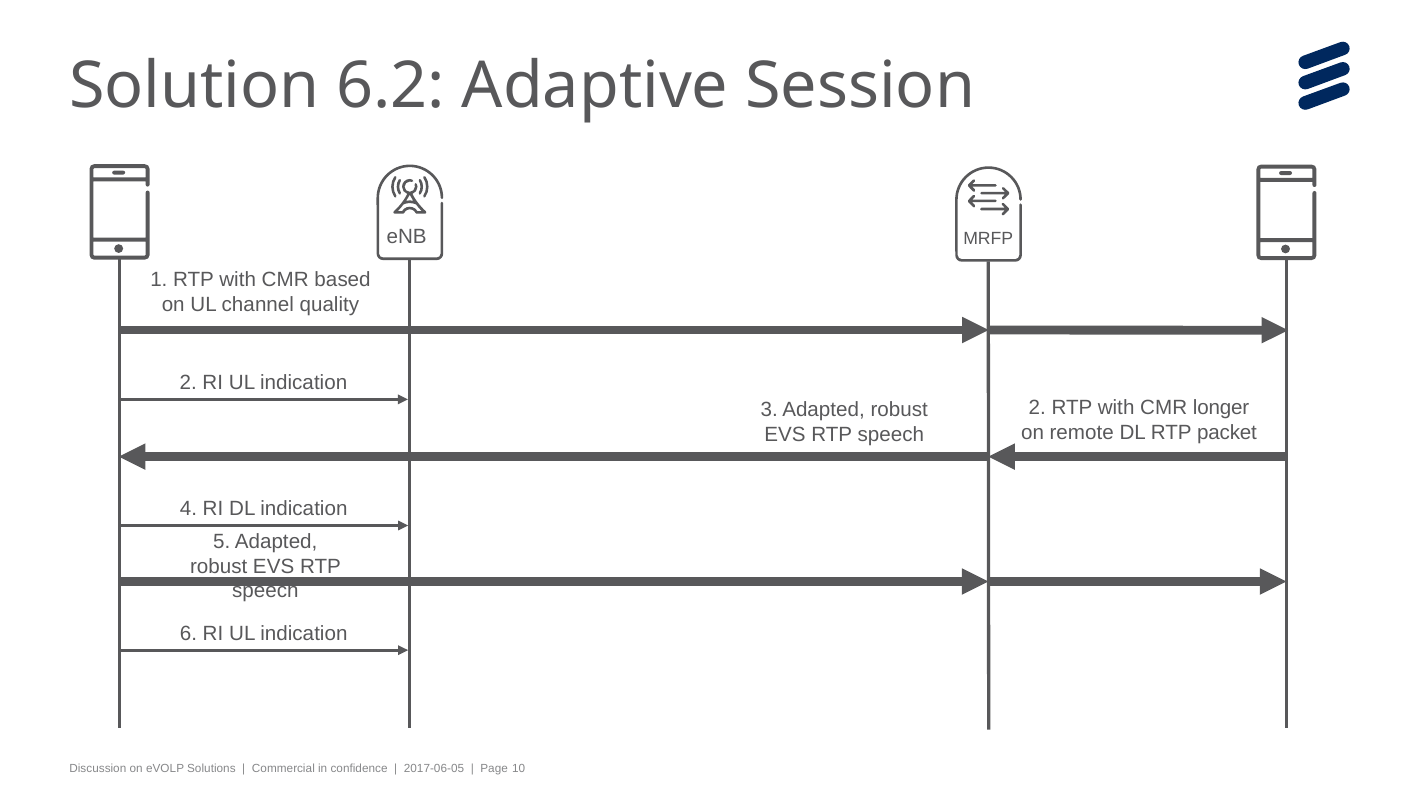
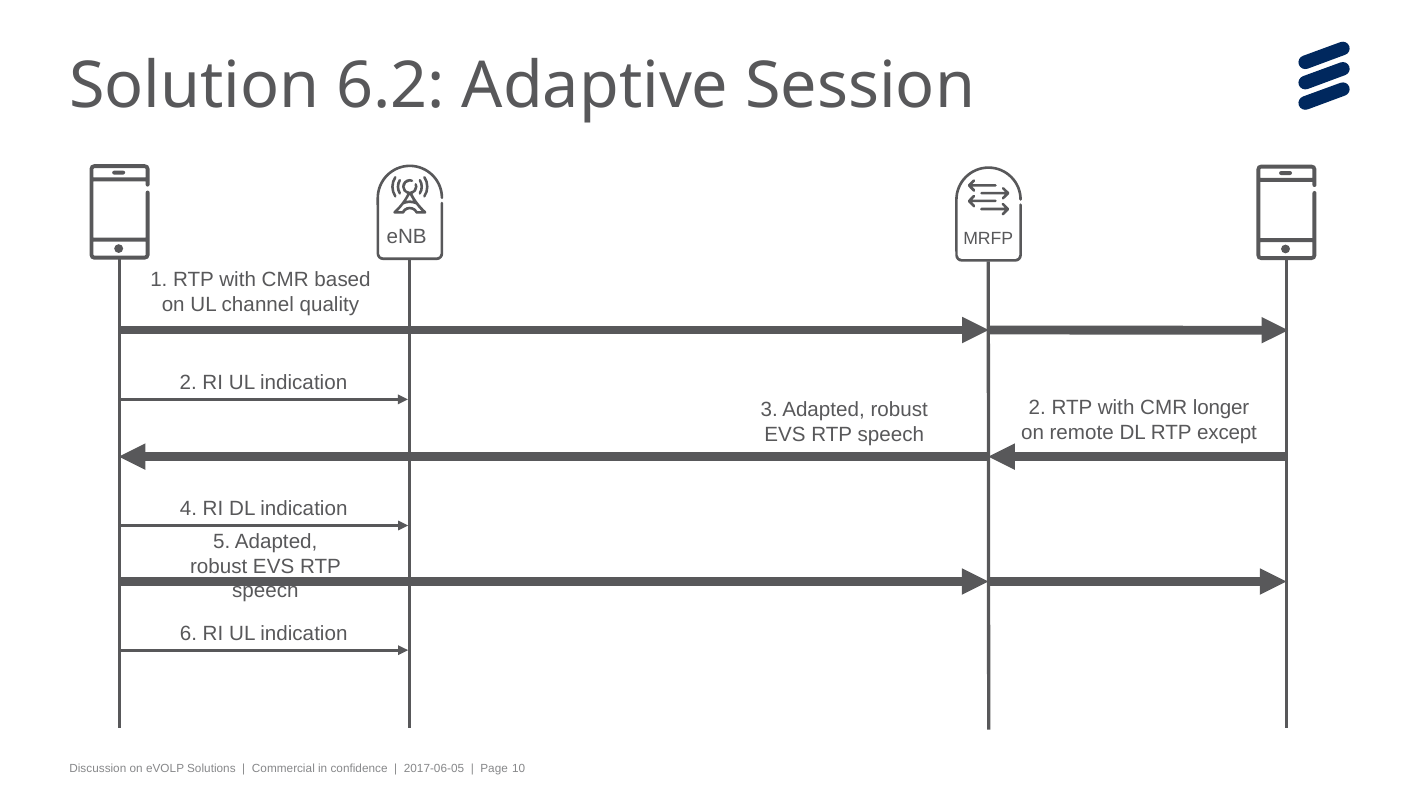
packet: packet -> except
